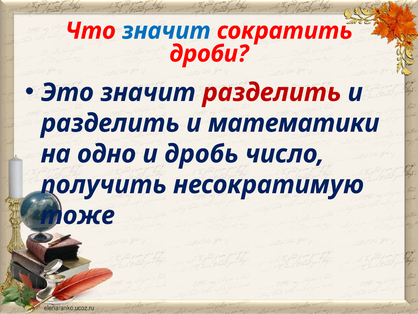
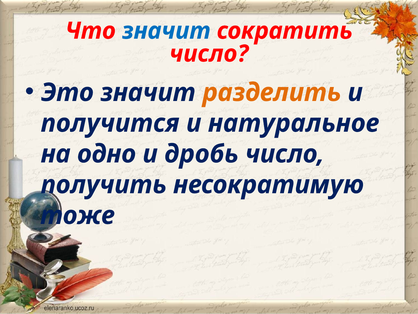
дроби at (209, 54): дроби -> число
разделить at (272, 92) colour: red -> orange
разделить at (110, 123): разделить -> получится
математики: математики -> натуральное
